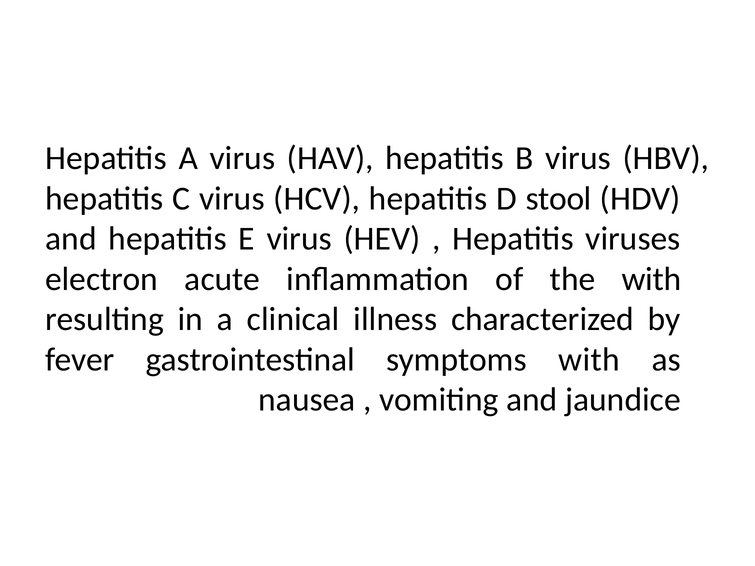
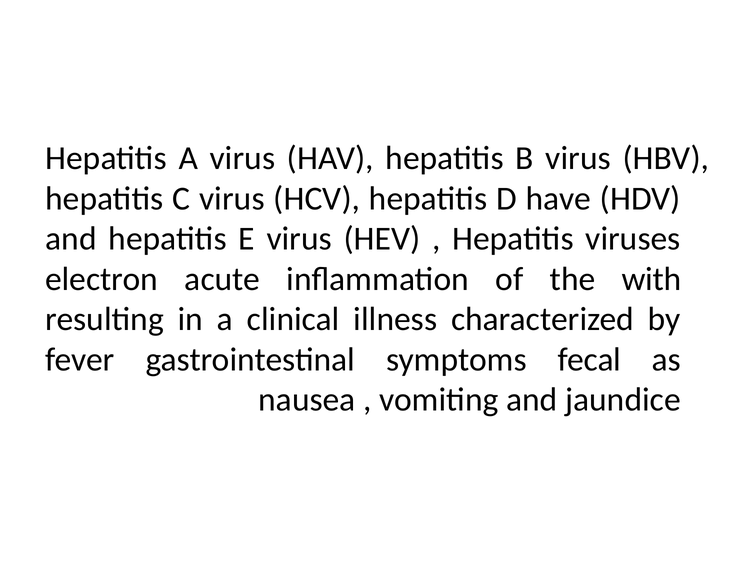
stool: stool -> have
symptoms with: with -> fecal
